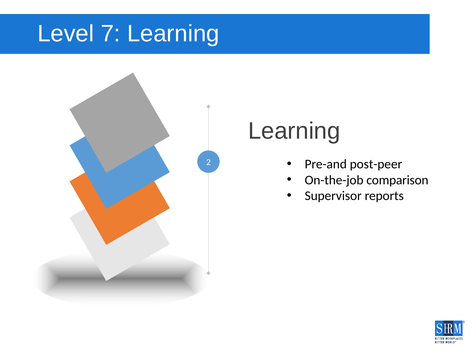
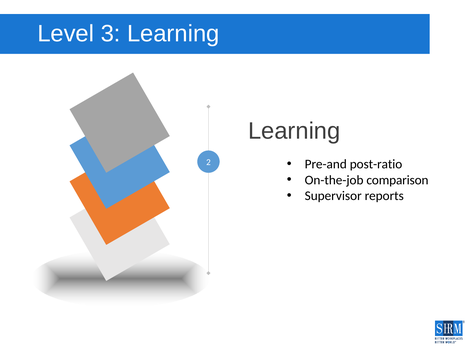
7: 7 -> 3
post-peer: post-peer -> post-ratio
